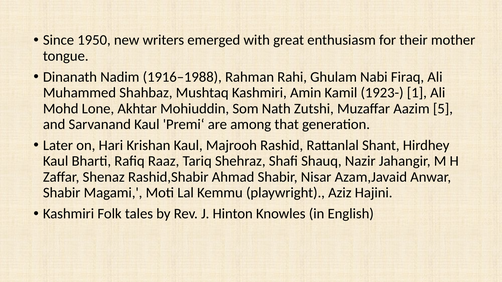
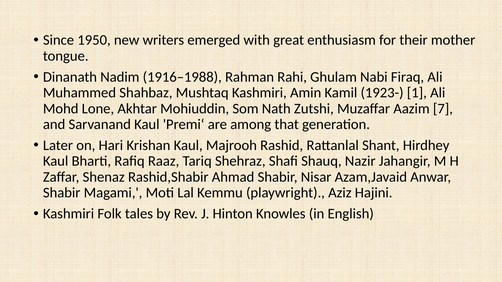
5: 5 -> 7
